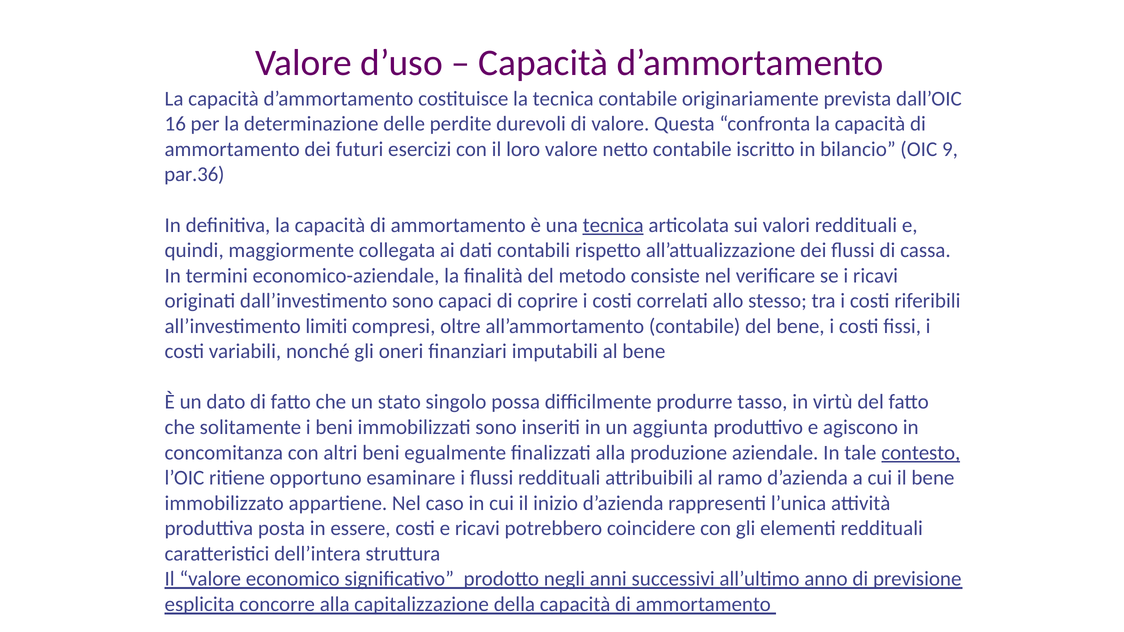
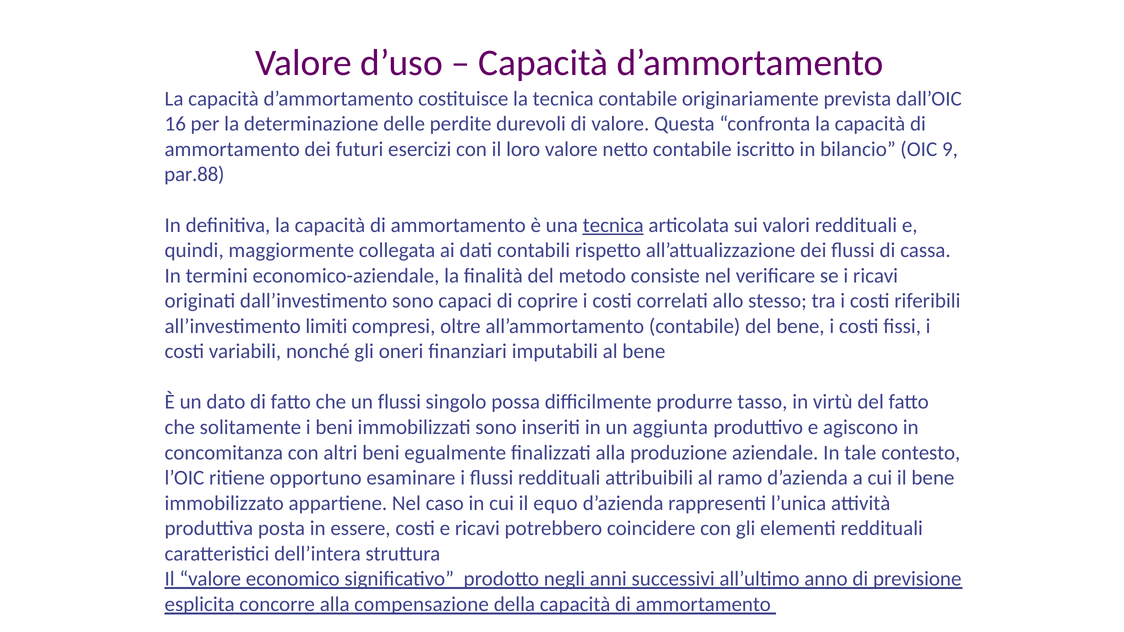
par.36: par.36 -> par.88
un stato: stato -> flussi
contesto underline: present -> none
inizio: inizio -> equo
capitalizzazione: capitalizzazione -> compensazione
